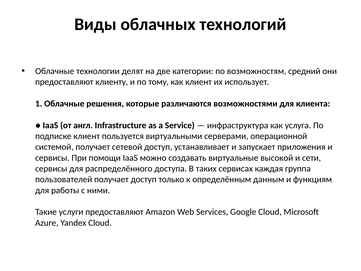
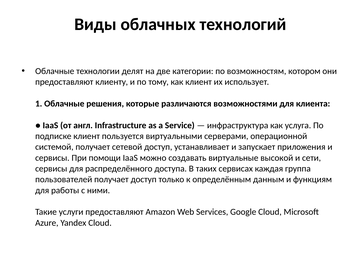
средний: средний -> котором
